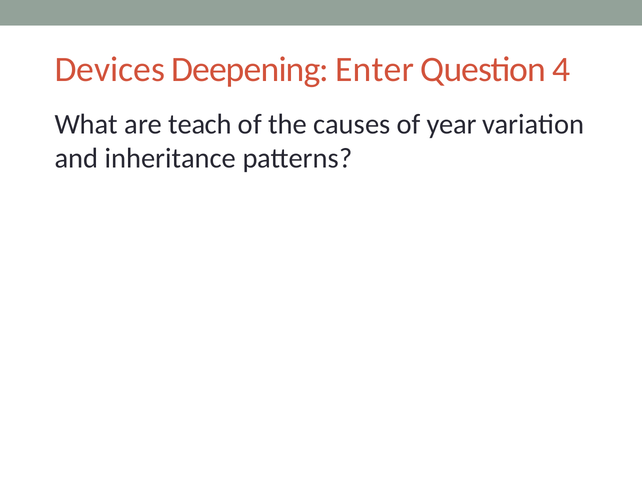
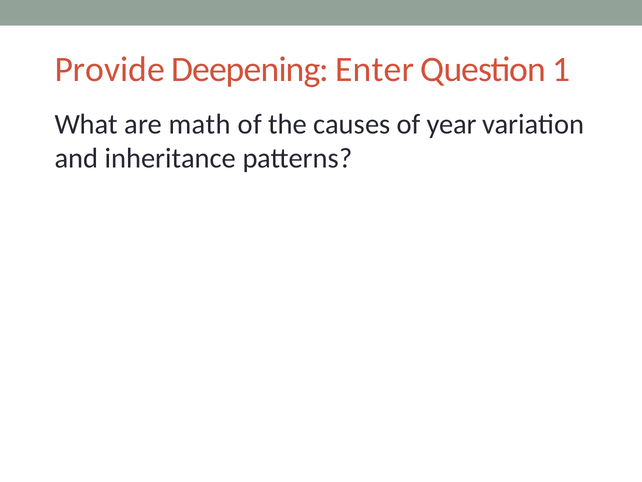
Devices: Devices -> Provide
4: 4 -> 1
teach: teach -> math
